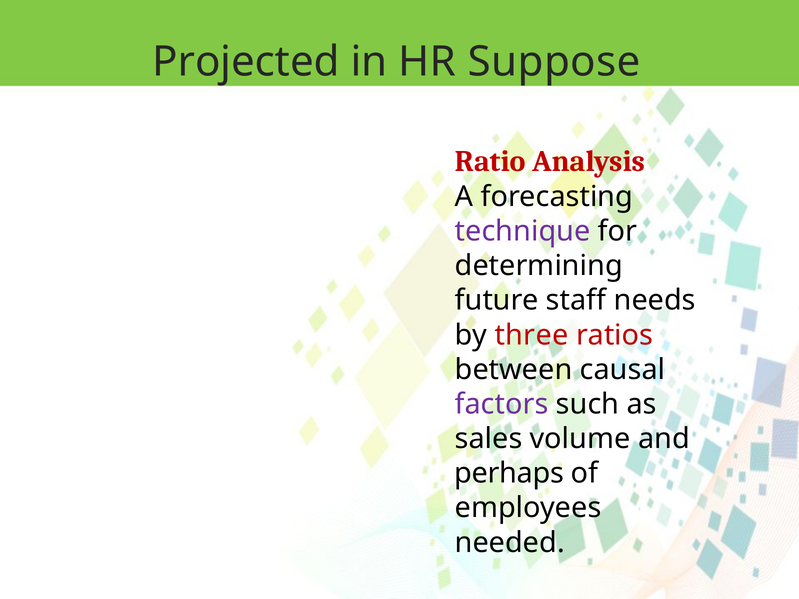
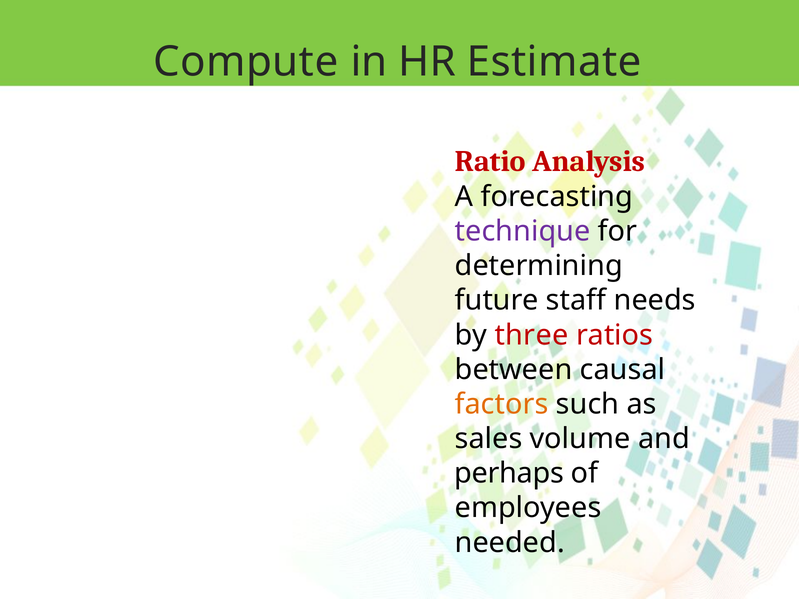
Projected: Projected -> Compute
Suppose: Suppose -> Estimate
factors colour: purple -> orange
